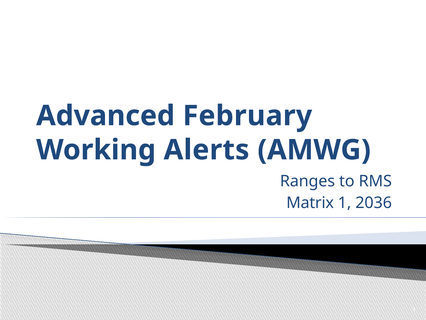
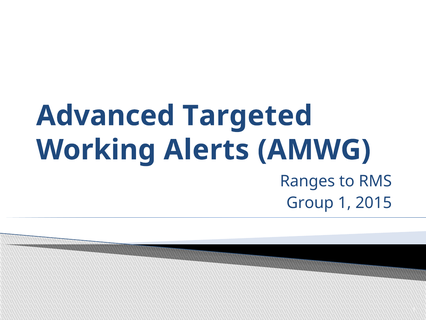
February: February -> Targeted
Matrix: Matrix -> Group
2036: 2036 -> 2015
